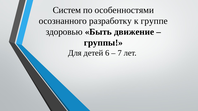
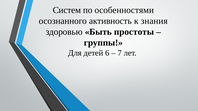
разработку: разработку -> активность
группе: группе -> знания
движение: движение -> простоты
